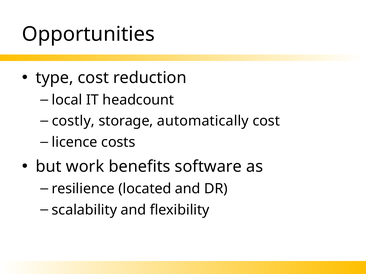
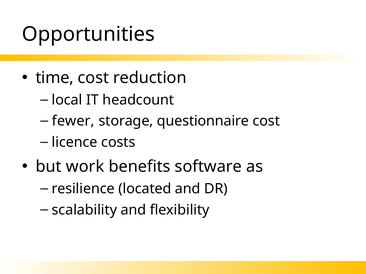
type: type -> time
costly: costly -> fewer
automatically: automatically -> questionnaire
